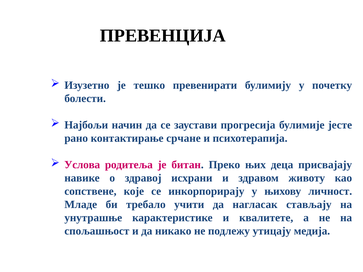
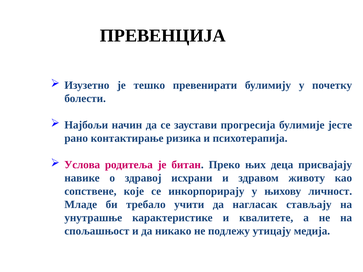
срчане: срчане -> ризика
